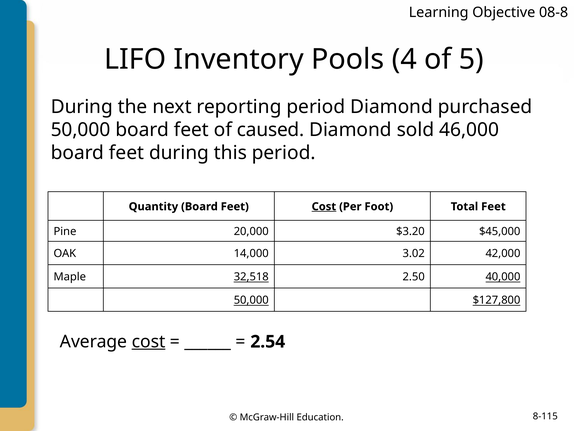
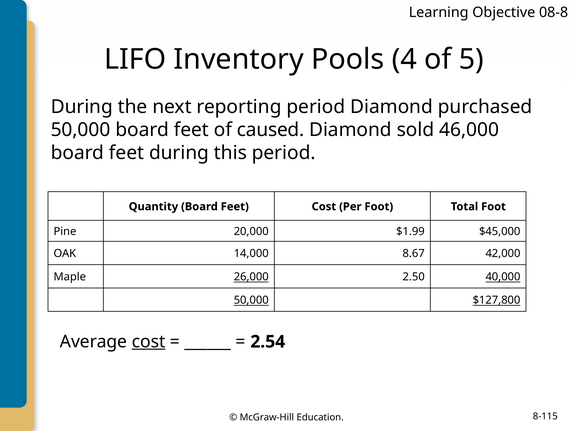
Cost at (324, 206) underline: present -> none
Total Feet: Feet -> Foot
$3.20: $3.20 -> $1.99
3.02: 3.02 -> 8.67
32,518: 32,518 -> 26,000
